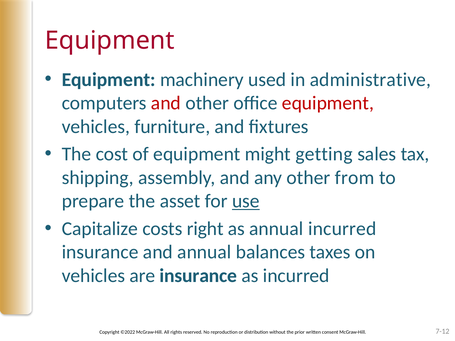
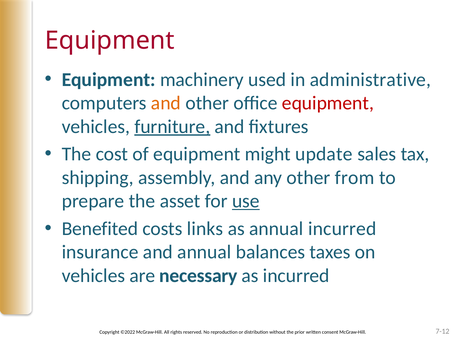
and at (166, 103) colour: red -> orange
furniture underline: none -> present
getting: getting -> update
Capitalize: Capitalize -> Benefited
right: right -> links
are insurance: insurance -> necessary
